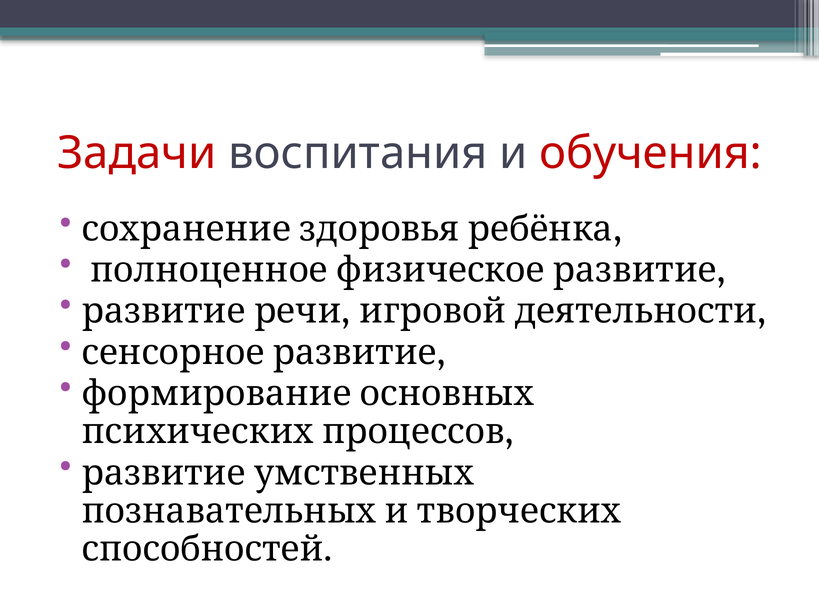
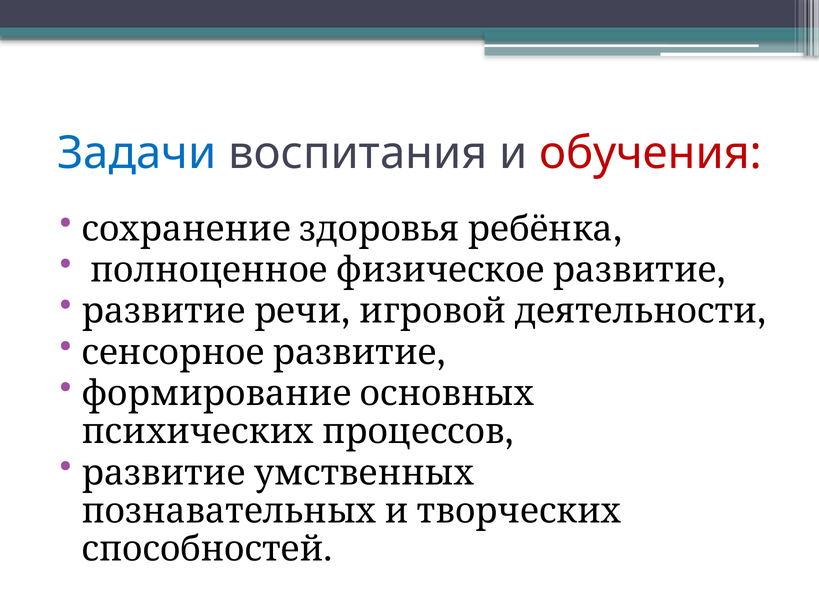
Задачи colour: red -> blue
